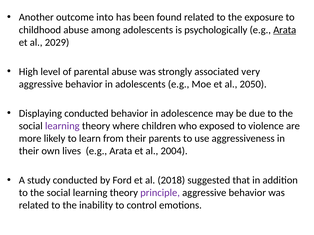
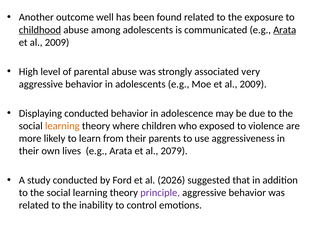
into: into -> well
childhood underline: none -> present
psychologically: psychologically -> communicated
2029 at (57, 42): 2029 -> 2009
Moe et al 2050: 2050 -> 2009
learning at (62, 126) colour: purple -> orange
2004: 2004 -> 2079
2018: 2018 -> 2026
